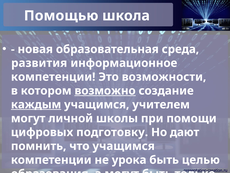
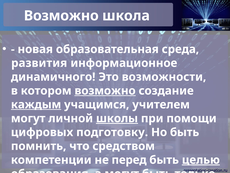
Помощью at (61, 16): Помощью -> Возможно
компетенции at (53, 77): компетенции -> динамичного
школы underline: none -> present
Но дают: дают -> быть
что учащимся: учащимся -> средством
урока: урока -> перед
целью underline: none -> present
